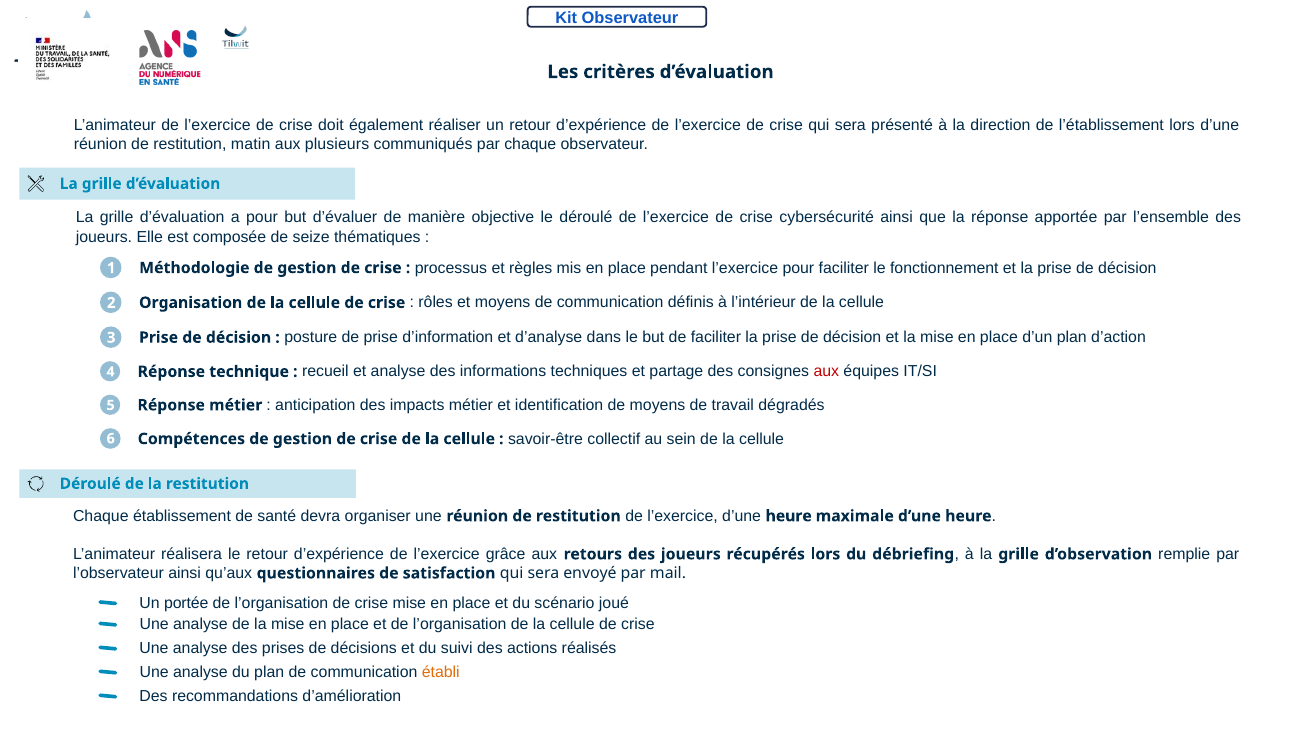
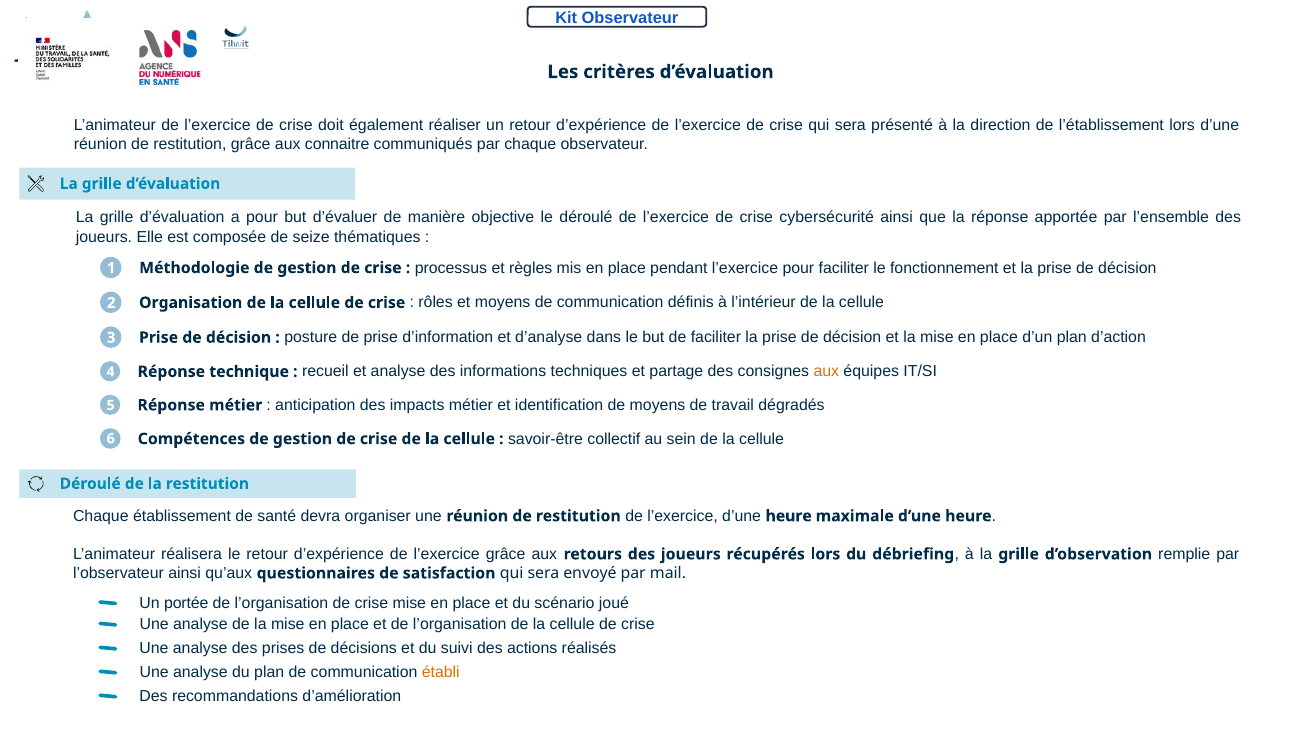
restitution matin: matin -> grâce
plusieurs: plusieurs -> connaitre
aux at (826, 372) colour: red -> orange
